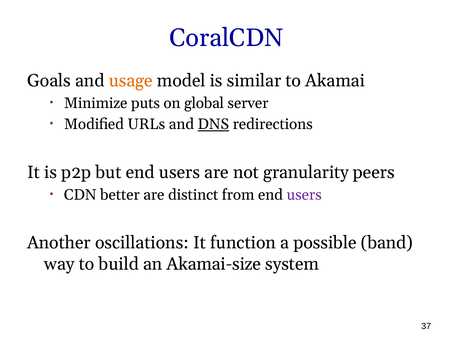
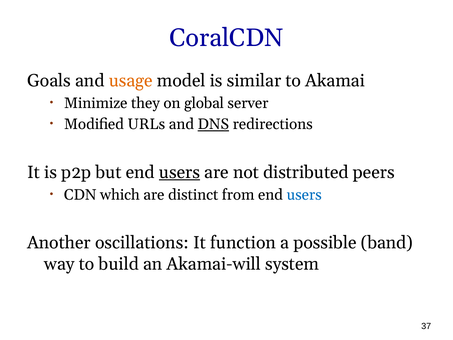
puts: puts -> they
users at (179, 172) underline: none -> present
granularity: granularity -> distributed
better: better -> which
users at (304, 195) colour: purple -> blue
Akamai-size: Akamai-size -> Akamai-will
